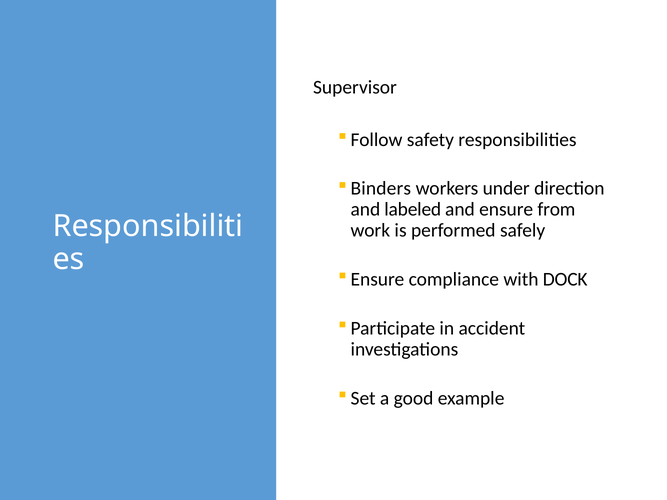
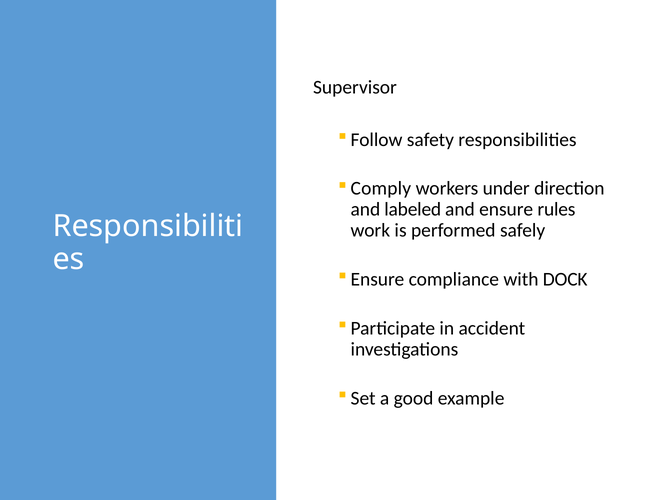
Binders: Binders -> Comply
from: from -> rules
